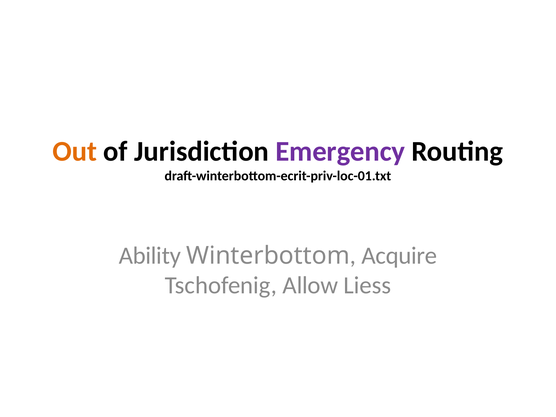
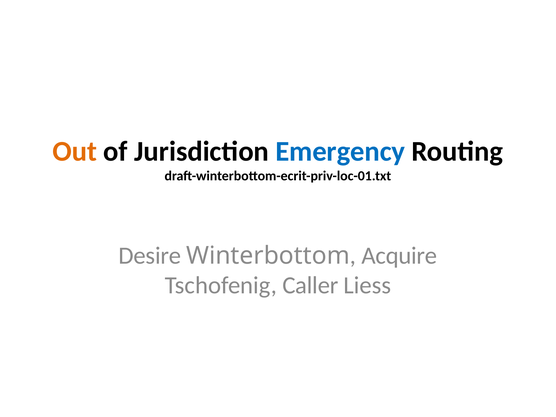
Emergency colour: purple -> blue
Ability: Ability -> Desire
Allow: Allow -> Caller
